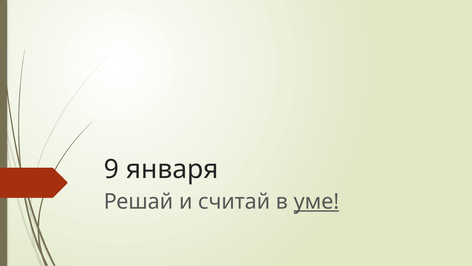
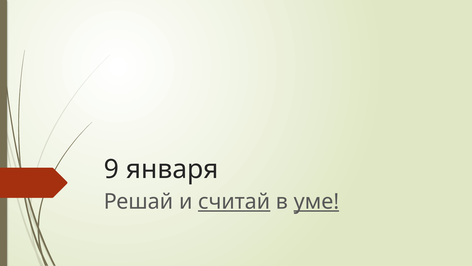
считай underline: none -> present
